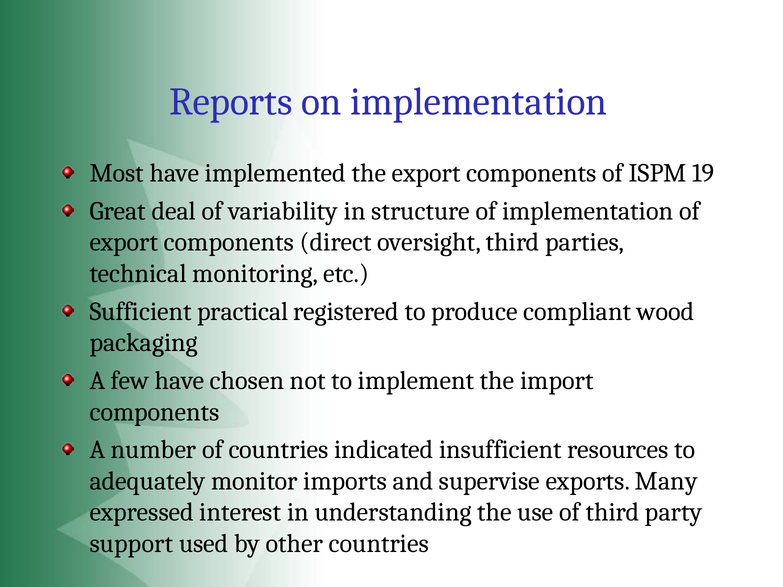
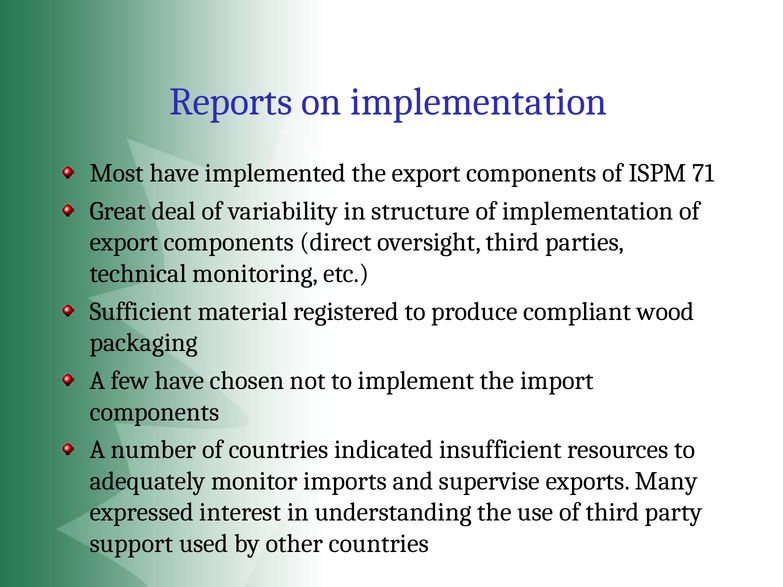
19: 19 -> 71
practical: practical -> material
